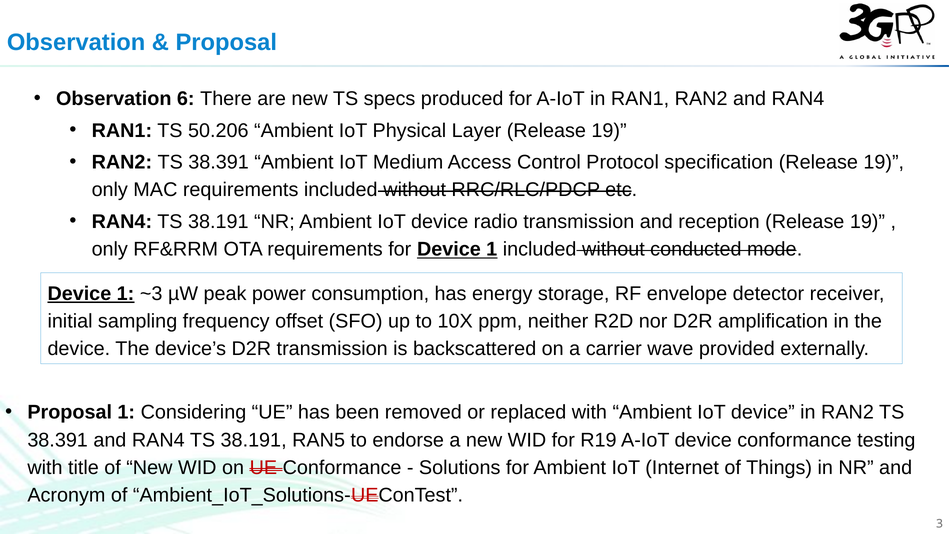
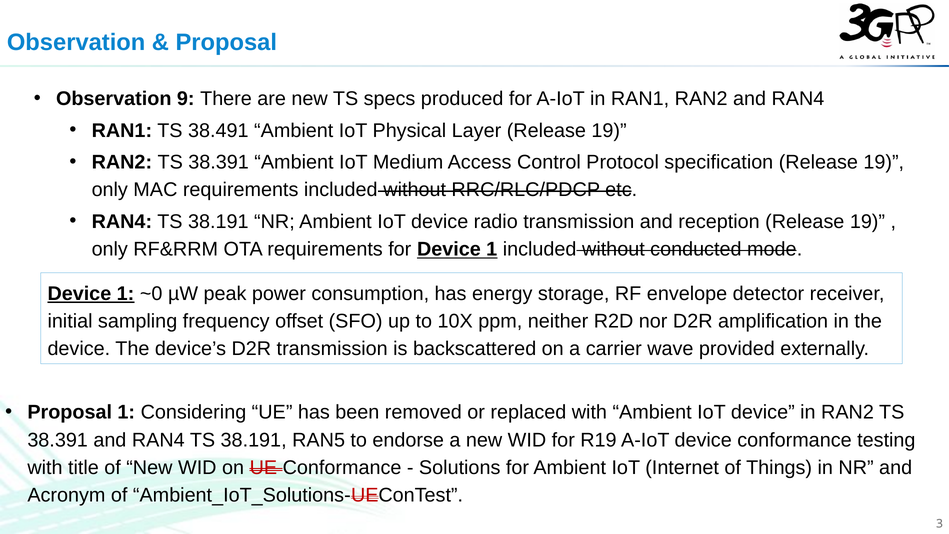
6: 6 -> 9
50.206: 50.206 -> 38.491
~3: ~3 -> ~0
